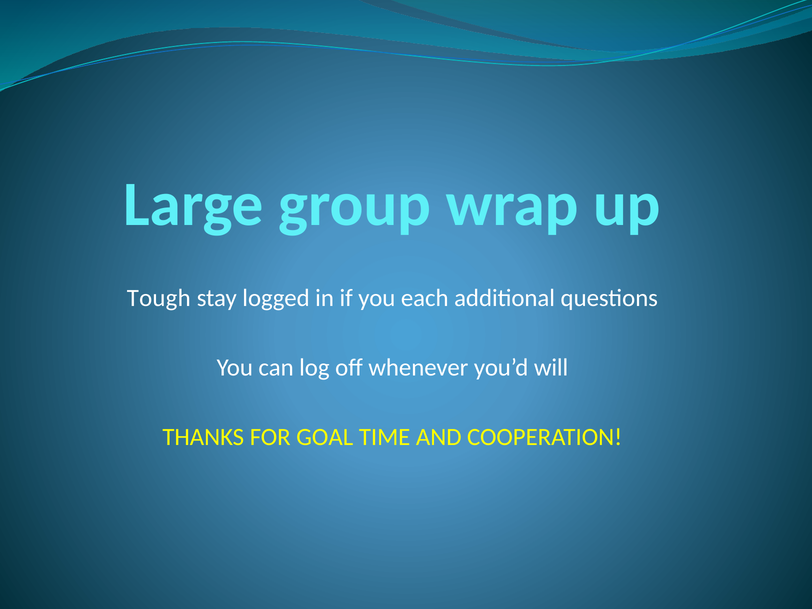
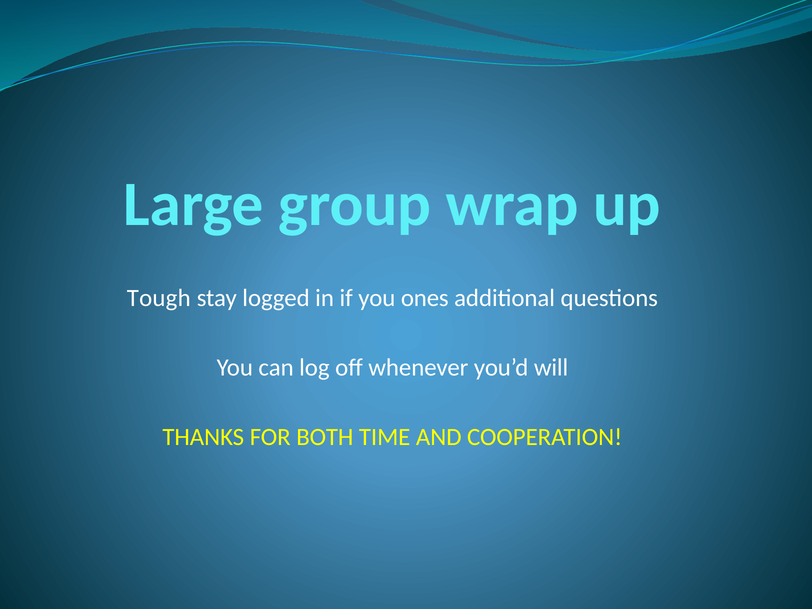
each: each -> ones
GOAL: GOAL -> BOTH
